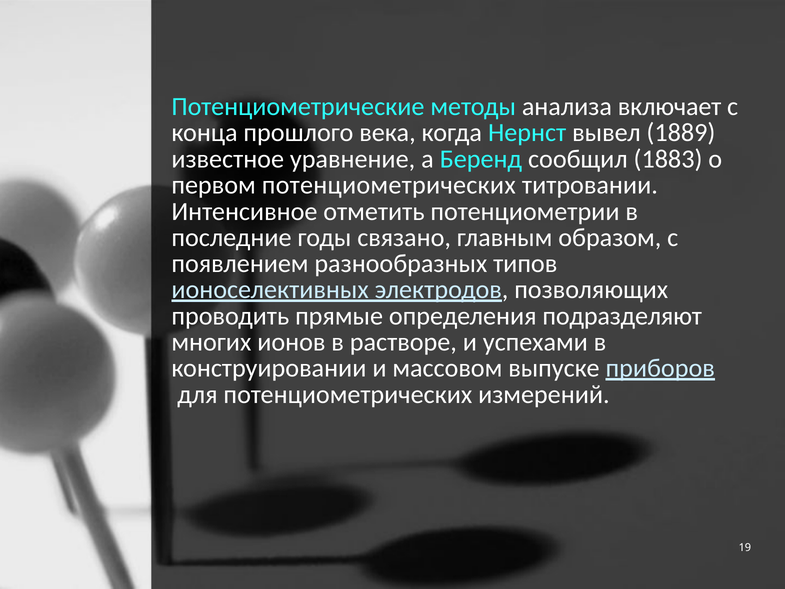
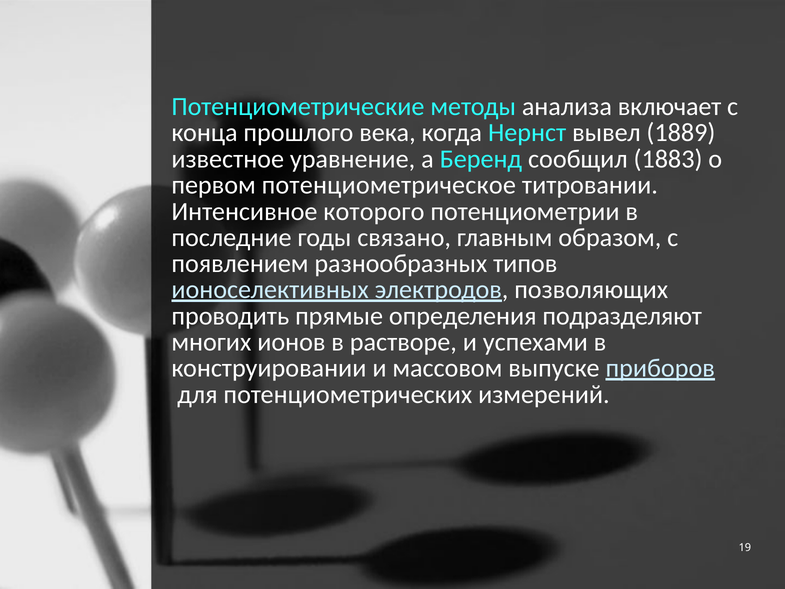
первом потенциометрических: потенциометрических -> потенциометрическое
отметить: отметить -> которого
